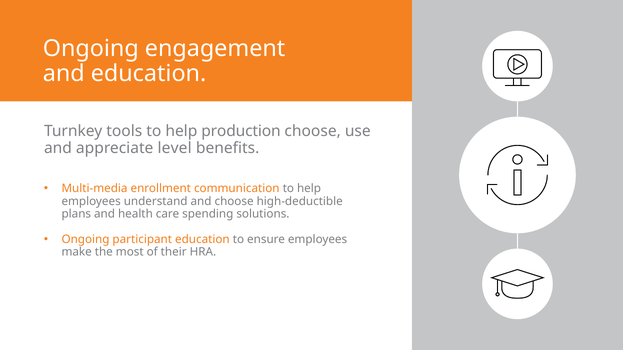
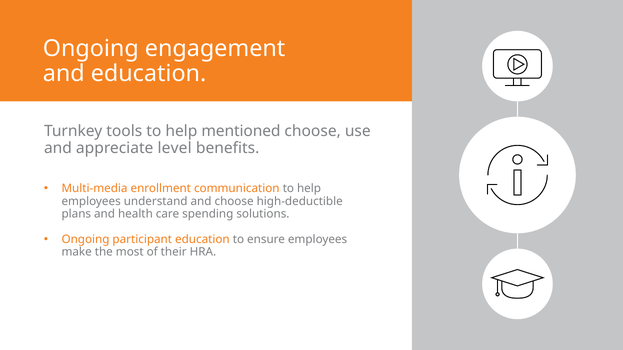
production: production -> mentioned
